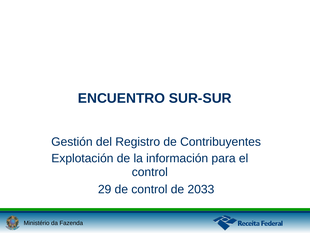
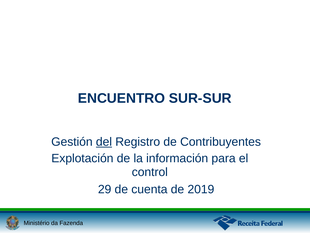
del underline: none -> present
de control: control -> cuenta
2033: 2033 -> 2019
